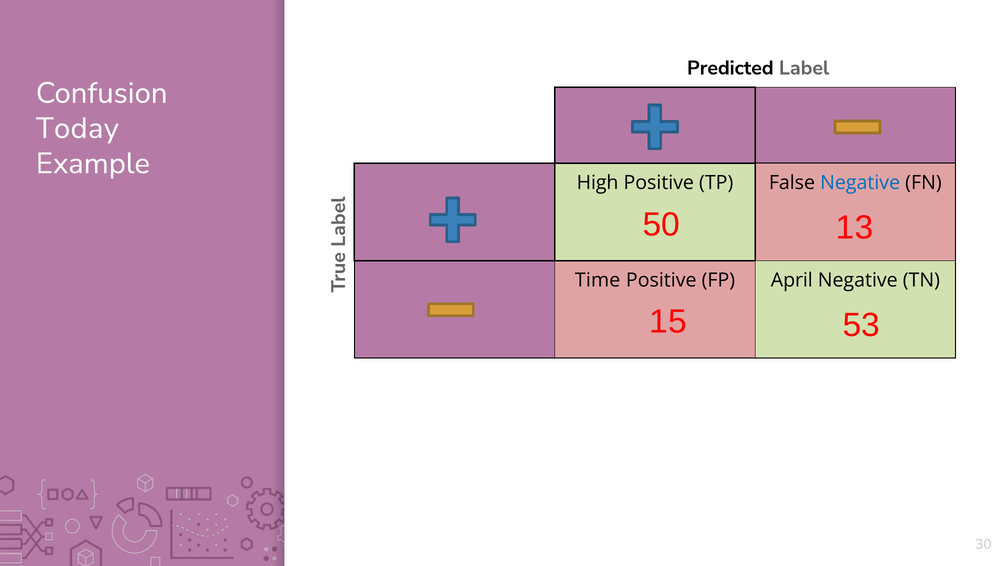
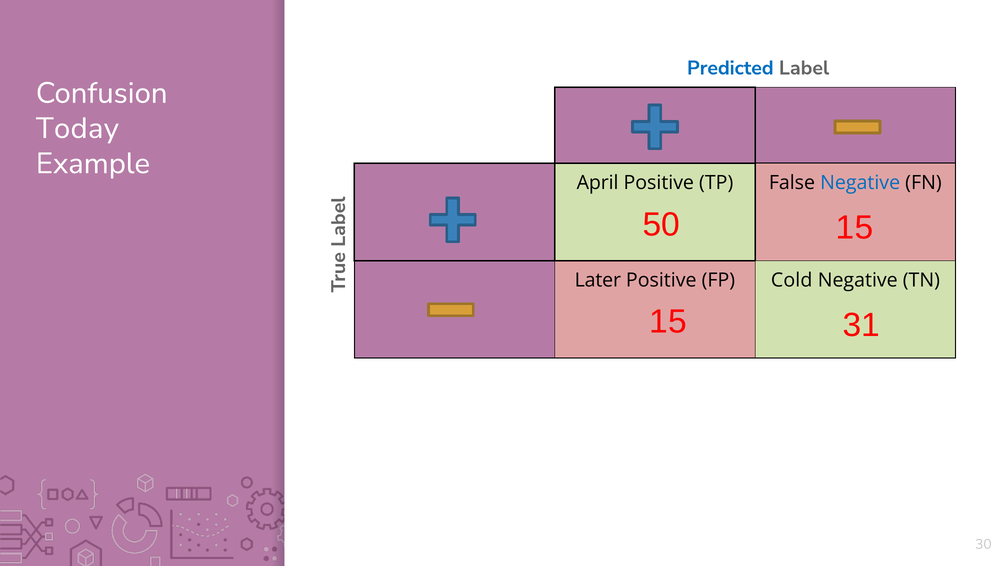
Predicted colour: black -> blue
High: High -> April
50 13: 13 -> 15
Time: Time -> Later
April: April -> Cold
53: 53 -> 31
